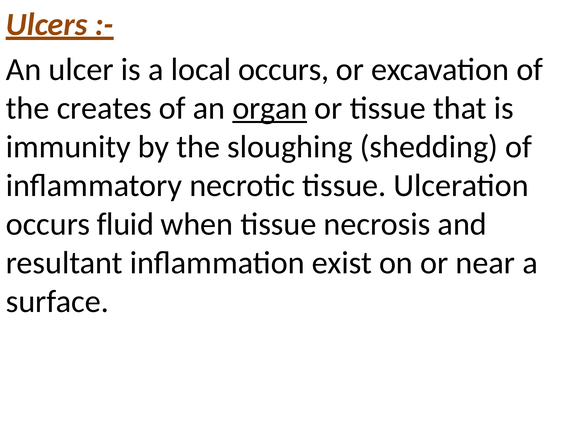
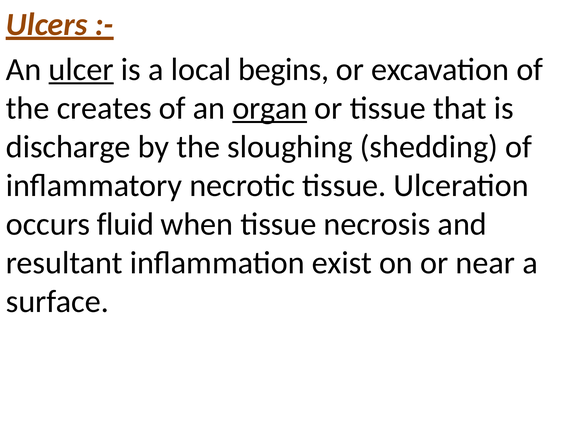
ulcer underline: none -> present
local occurs: occurs -> begins
immunity: immunity -> discharge
